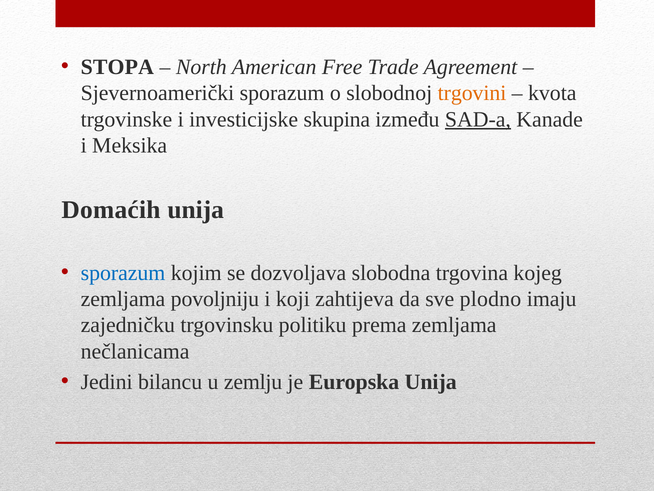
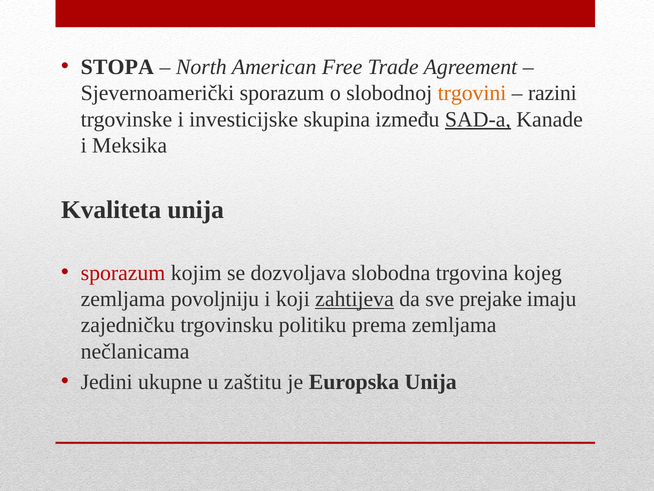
kvota: kvota -> razini
Domaćih: Domaćih -> Kvaliteta
sporazum at (123, 273) colour: blue -> red
zahtijeva underline: none -> present
plodno: plodno -> prejake
bilancu: bilancu -> ukupne
zemlju: zemlju -> zaštitu
